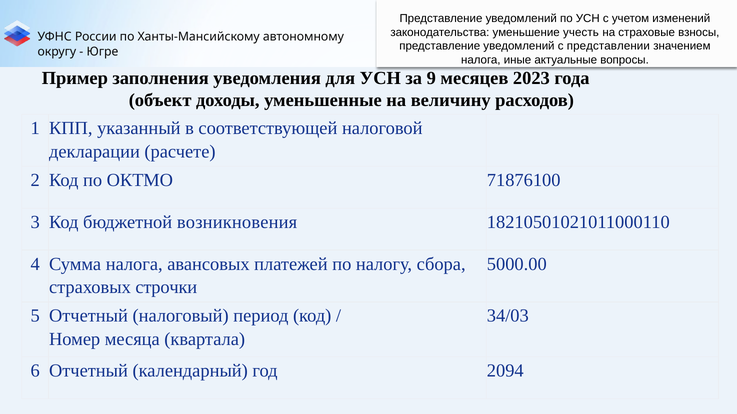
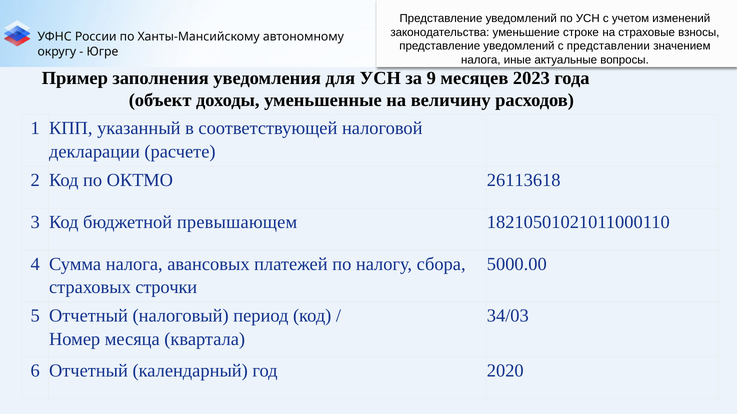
учесть: учесть -> строке
71876100: 71876100 -> 26113618
возникновения: возникновения -> превышающем
2094: 2094 -> 2020
